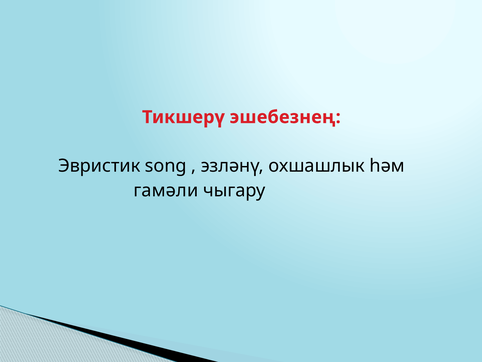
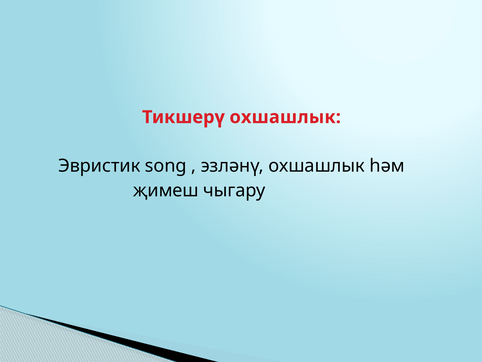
Тикшерү эшебезнең: эшебезнең -> охшашлык
гамәли: гамәли -> җимеш
